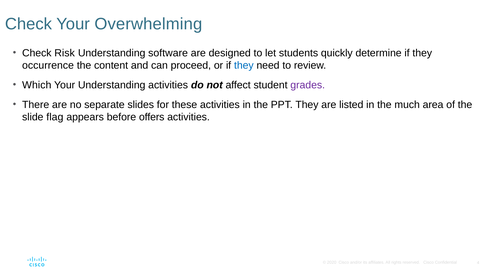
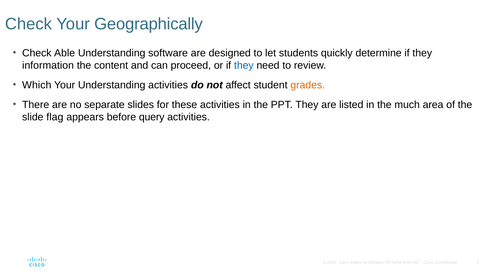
Overwhelming: Overwhelming -> Geographically
Risk: Risk -> Able
occurrence: occurrence -> information
grades colour: purple -> orange
offers: offers -> query
